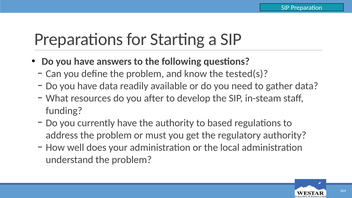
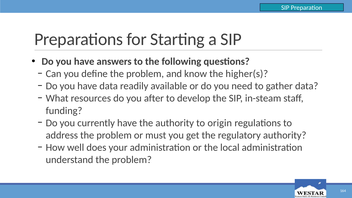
tested(s: tested(s -> higher(s
based: based -> origin
